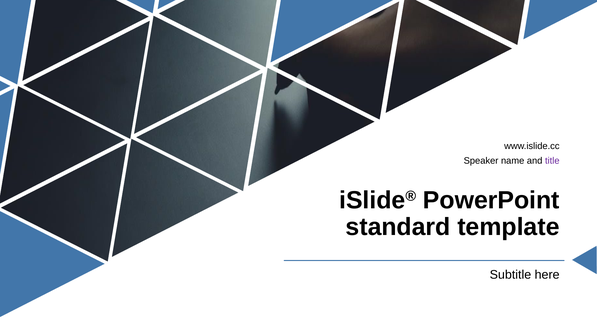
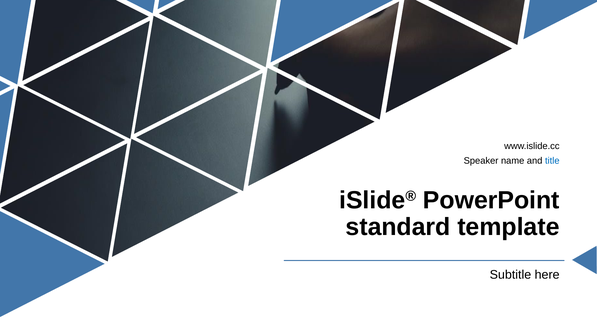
title colour: purple -> blue
